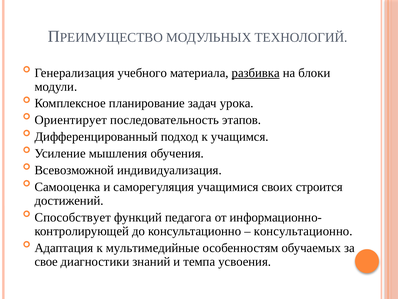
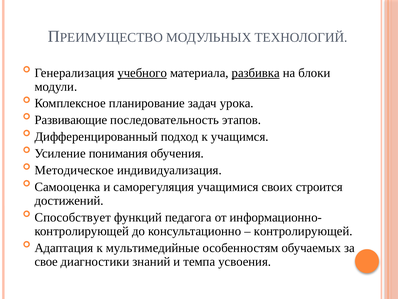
учебного underline: none -> present
Ориентирует: Ориентирует -> Развивающие
мышления: мышления -> понимания
Всевозможной: Всевозможной -> Методическое
консультационно at (303, 231): консультационно -> контролирующей
